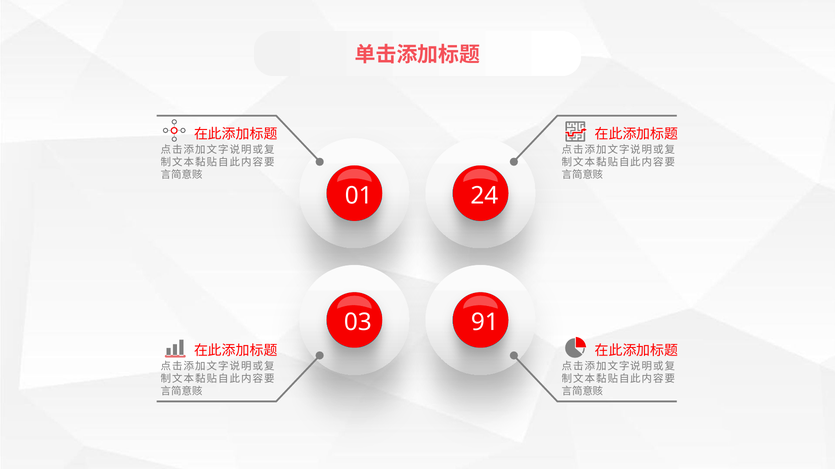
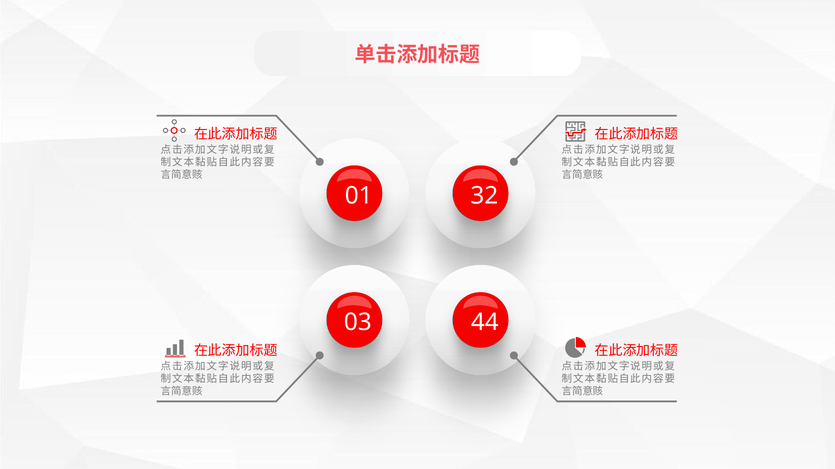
24: 24 -> 32
91: 91 -> 44
